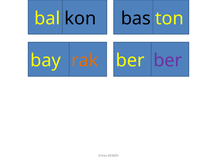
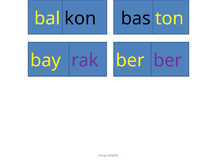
rak colour: orange -> purple
